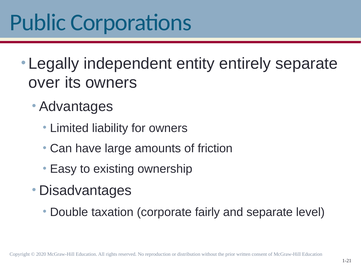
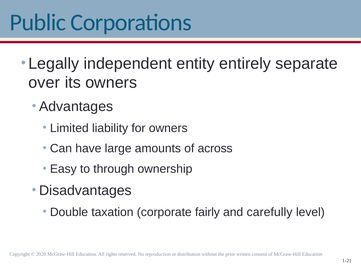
friction: friction -> across
existing: existing -> through
and separate: separate -> carefully
